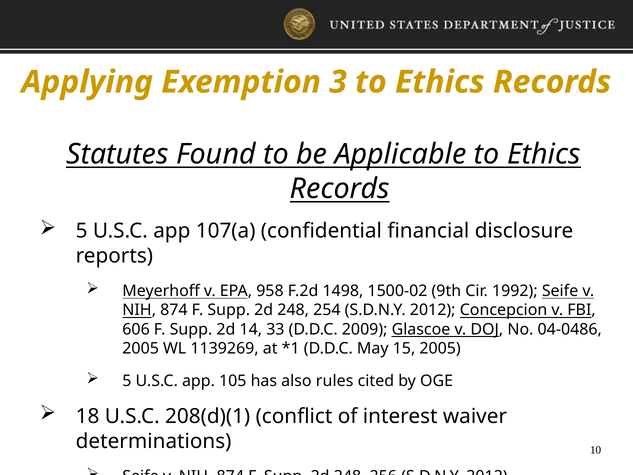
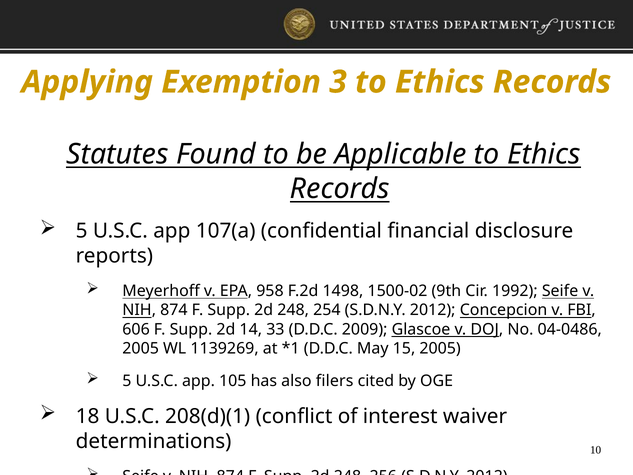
rules: rules -> filers
